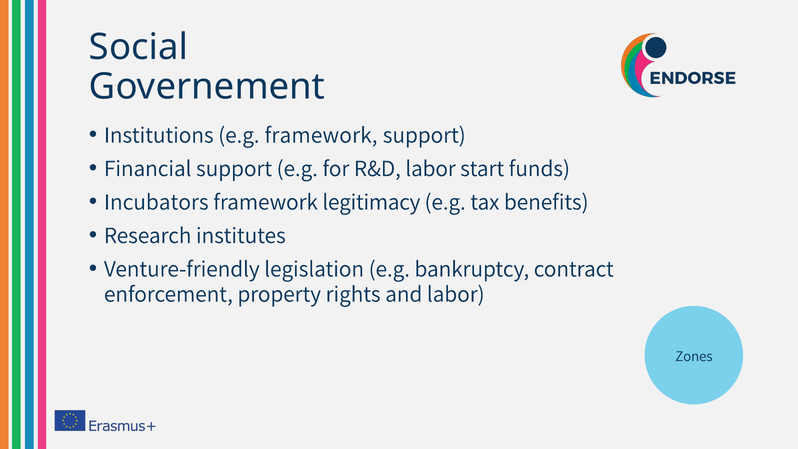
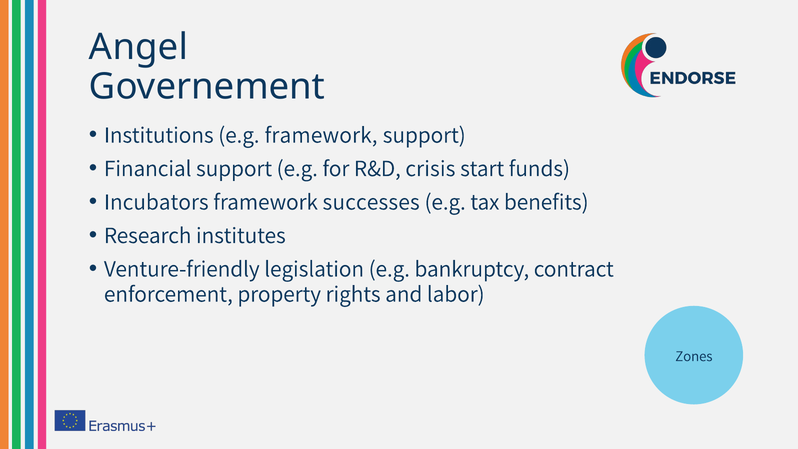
Social: Social -> Angel
R&D labor: labor -> crisis
legitimacy: legitimacy -> successes
